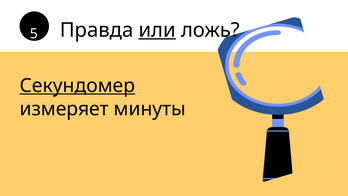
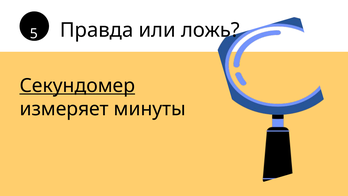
или underline: present -> none
